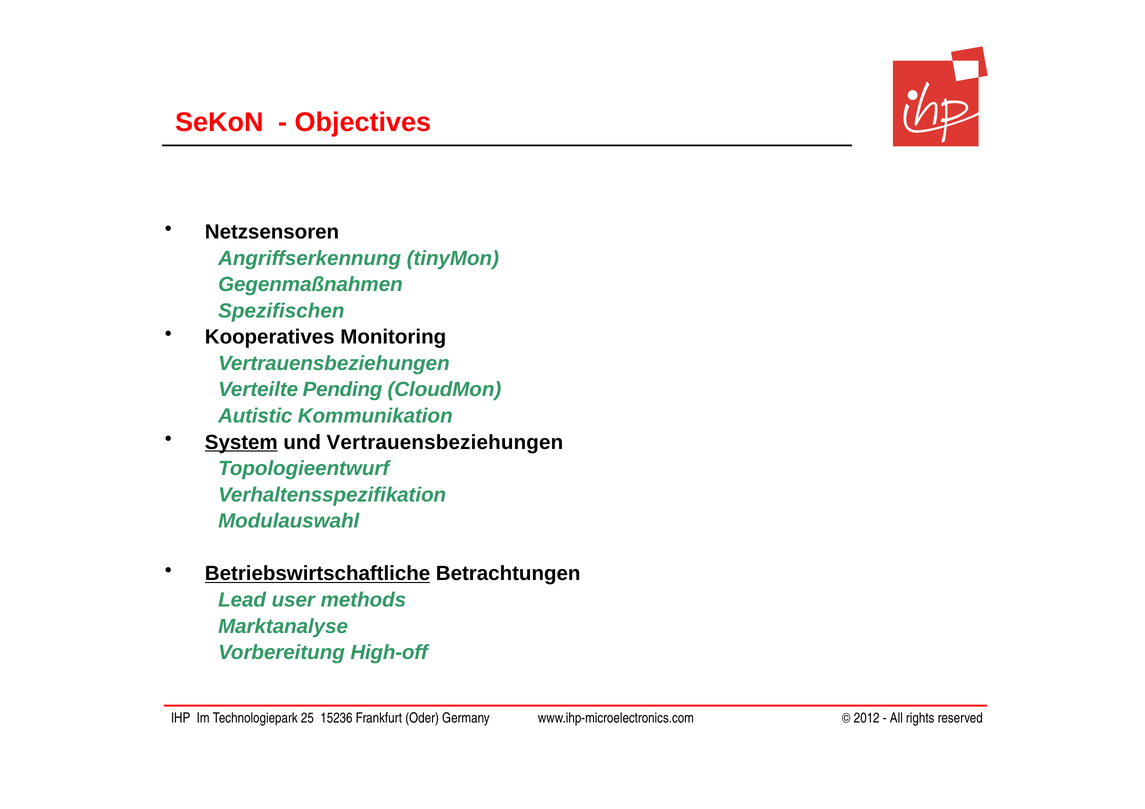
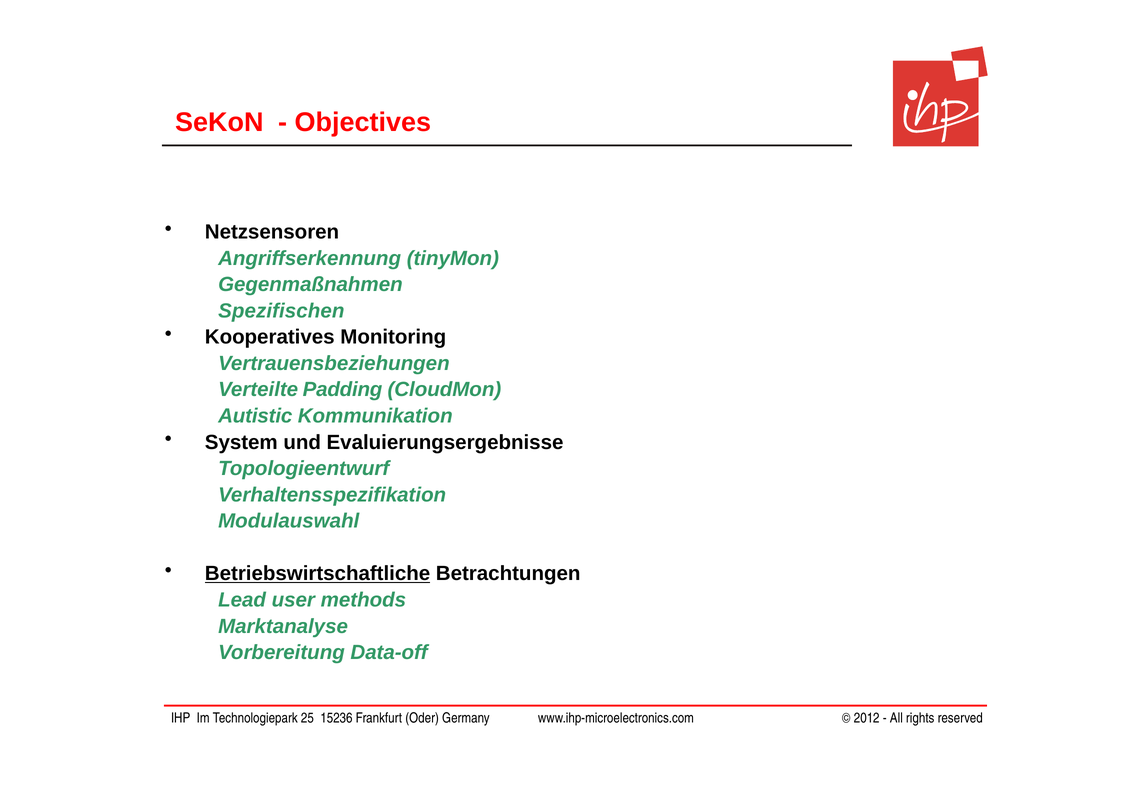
Pending: Pending -> Padding
System underline: present -> none
und Vertrauensbeziehungen: Vertrauensbeziehungen -> Evaluierungsergebnisse
High-off: High-off -> Data-off
